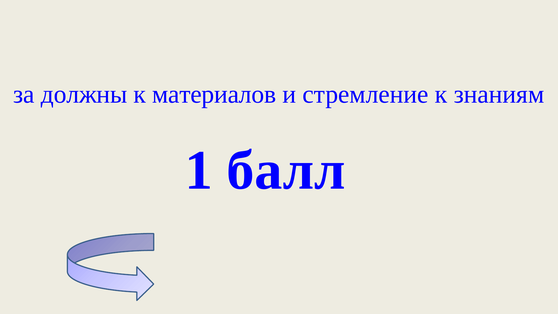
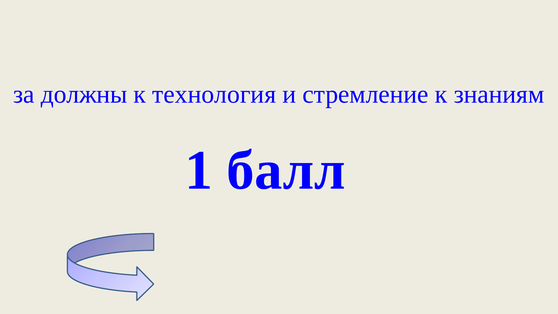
материалов: материалов -> технология
